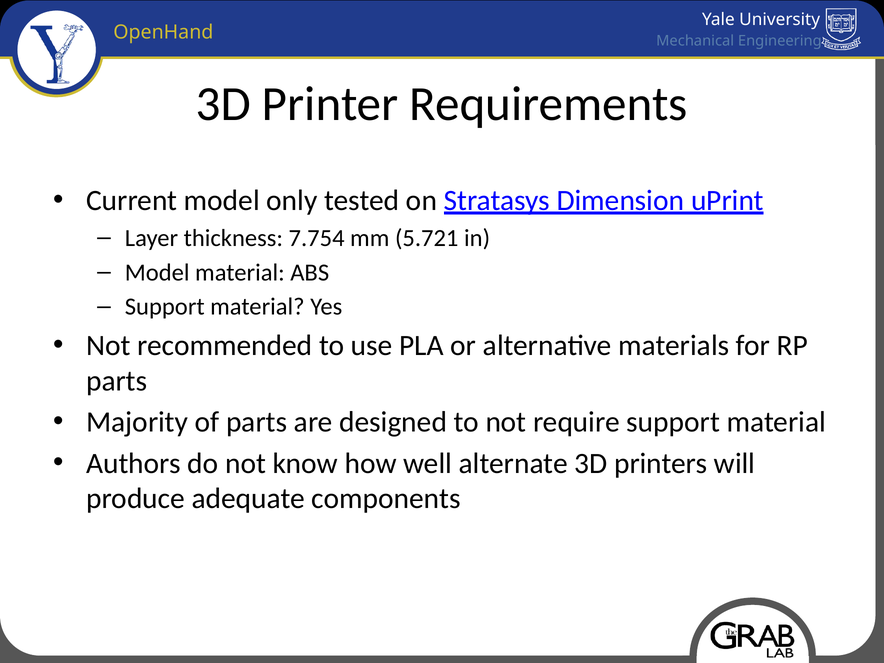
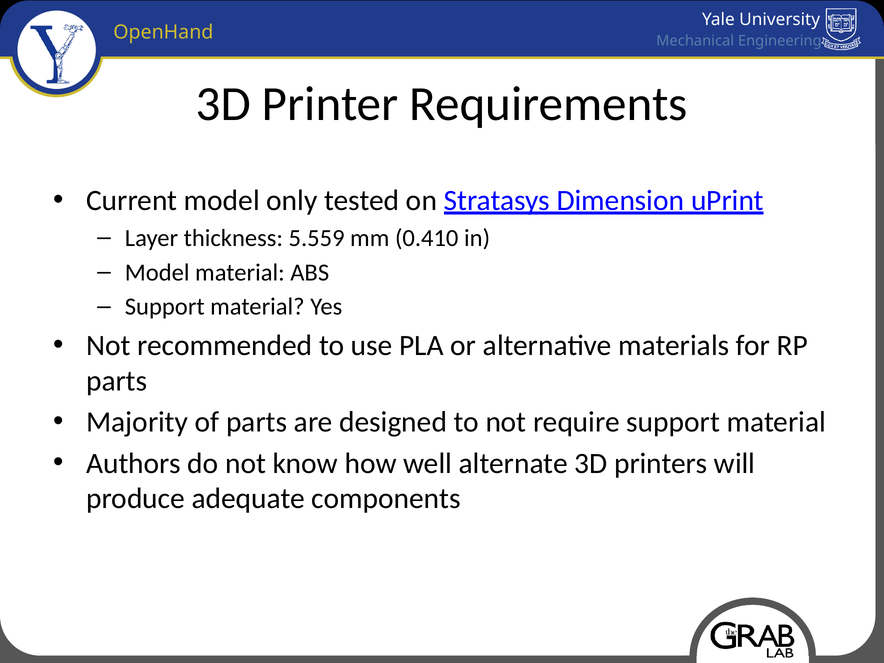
7.754: 7.754 -> 5.559
5.721: 5.721 -> 0.410
